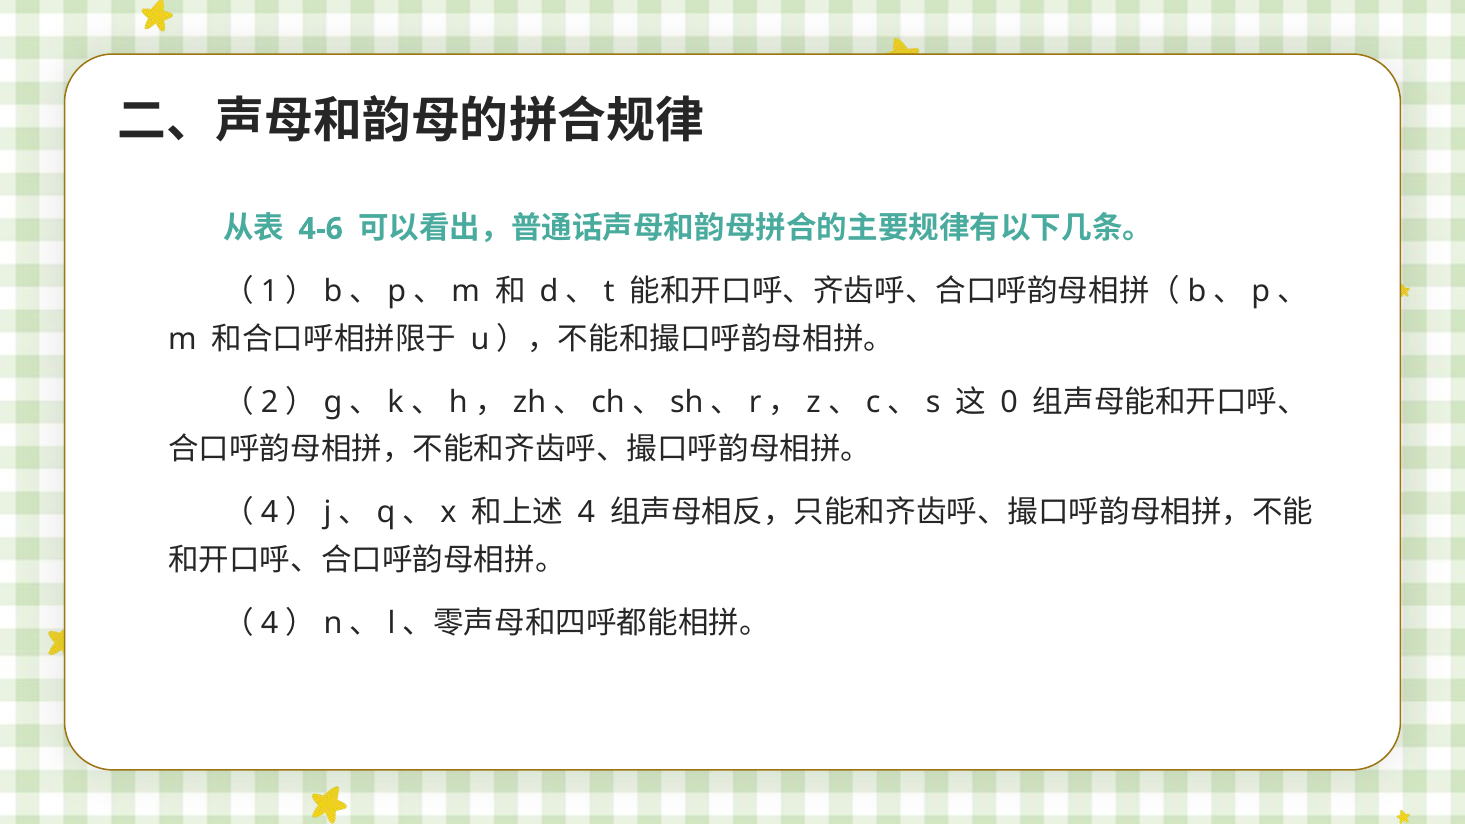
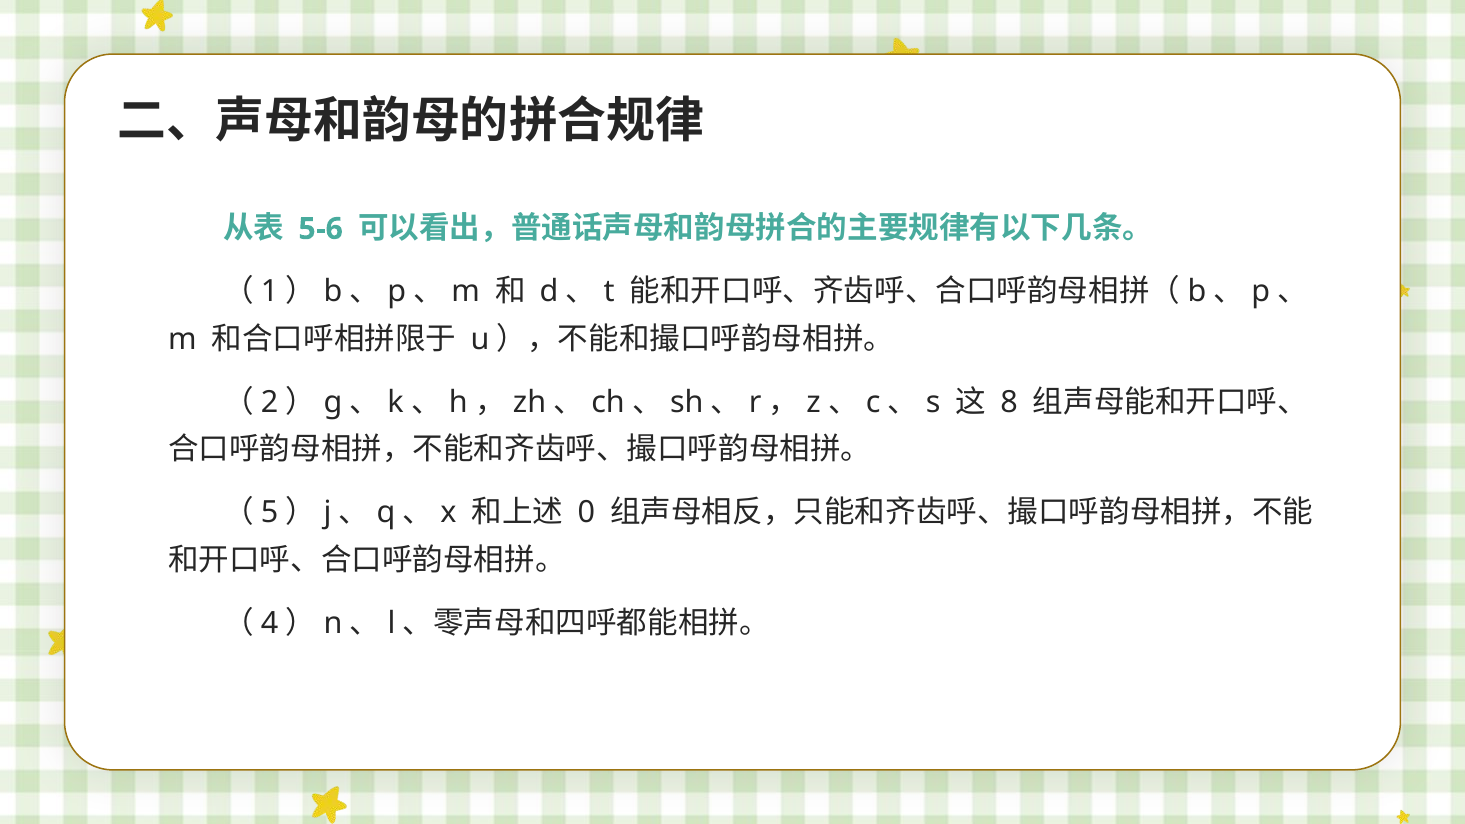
4-6: 4-6 -> 5-6
0: 0 -> 8
4 at (270, 513): 4 -> 5
4 at (586, 513): 4 -> 0
